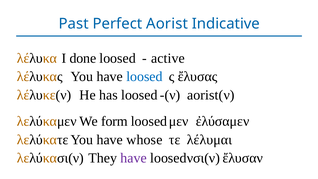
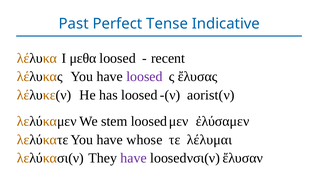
Aorist: Aorist -> Tense
done: done -> μεθα
active: active -> recent
loosed at (144, 77) colour: blue -> purple
form: form -> stem
